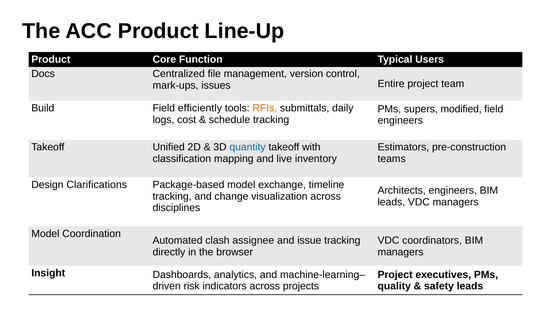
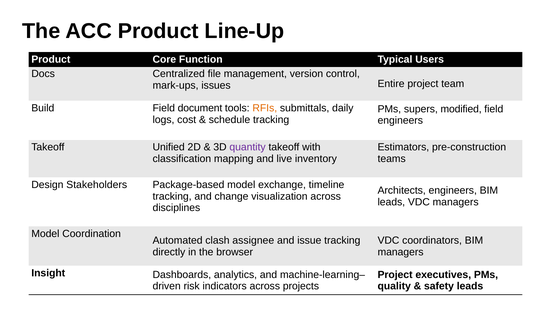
efficiently: efficiently -> document
quantity colour: blue -> purple
Clarifications: Clarifications -> Stakeholders
